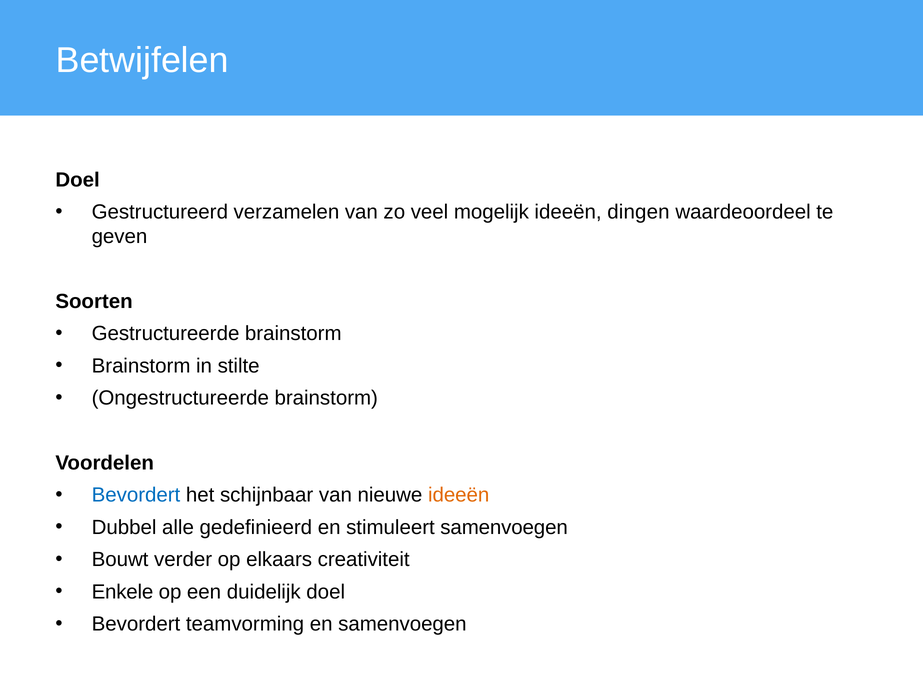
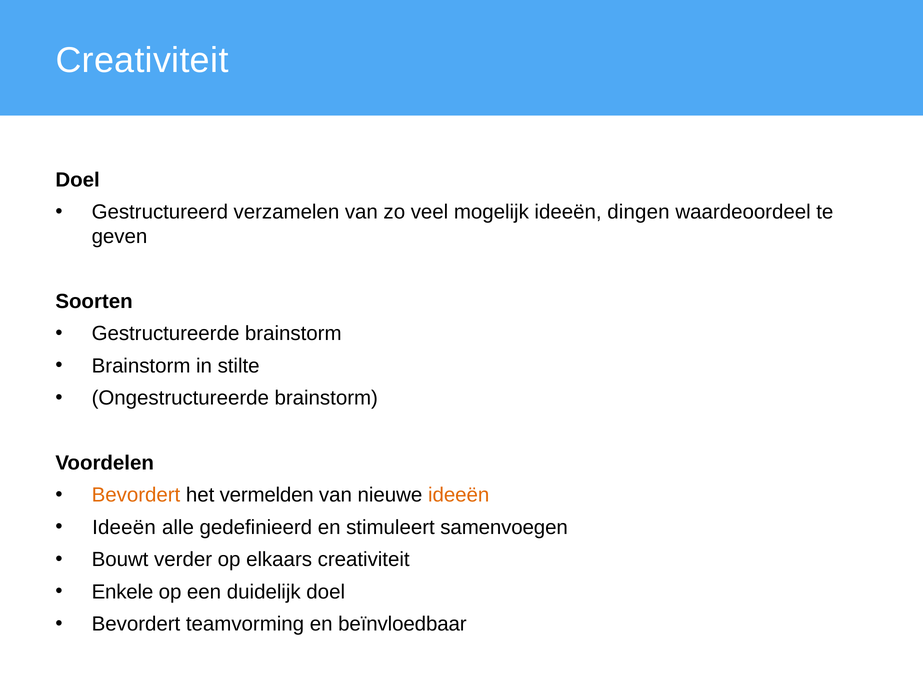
Betwijfelen at (142, 60): Betwijfelen -> Creativiteit
Bevordert at (136, 495) colour: blue -> orange
schijnbaar: schijnbaar -> vermelden
Dubbel at (124, 528): Dubbel -> Ideeën
en samenvoegen: samenvoegen -> beïnvloedbaar
